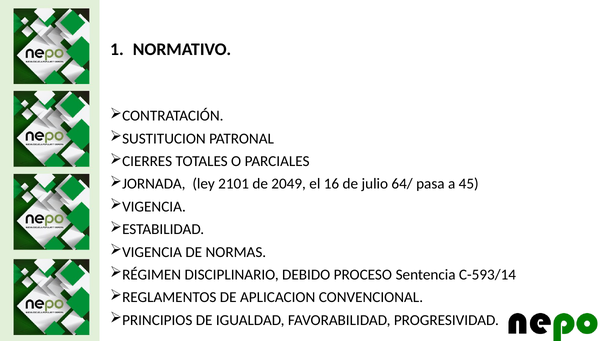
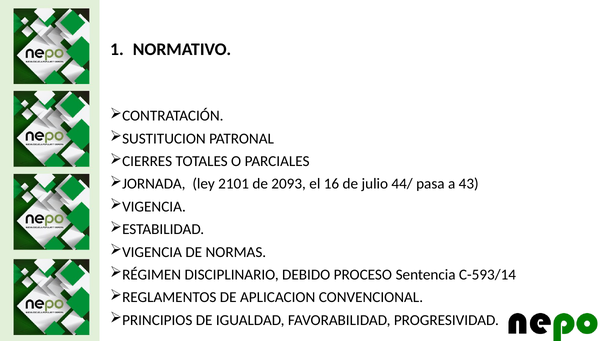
2049: 2049 -> 2093
64/: 64/ -> 44/
45: 45 -> 43
